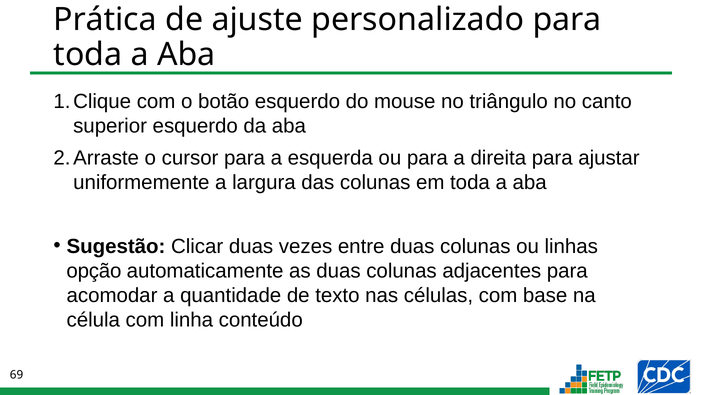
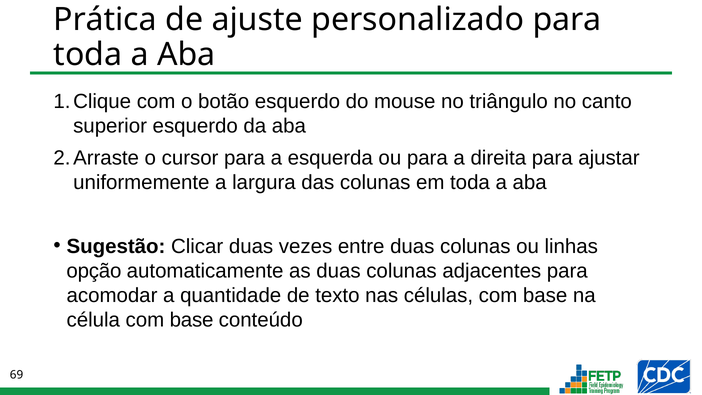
célula com linha: linha -> base
